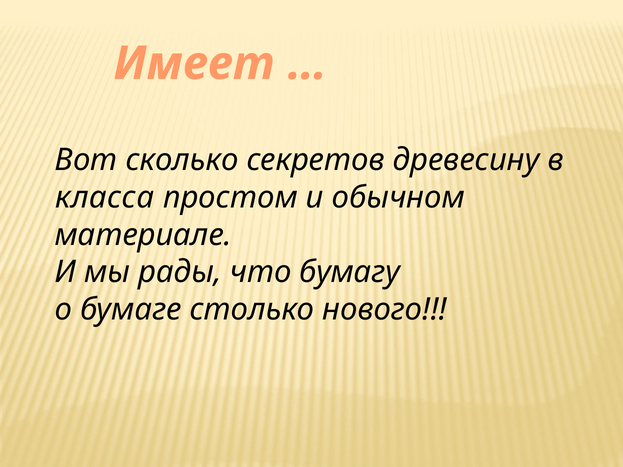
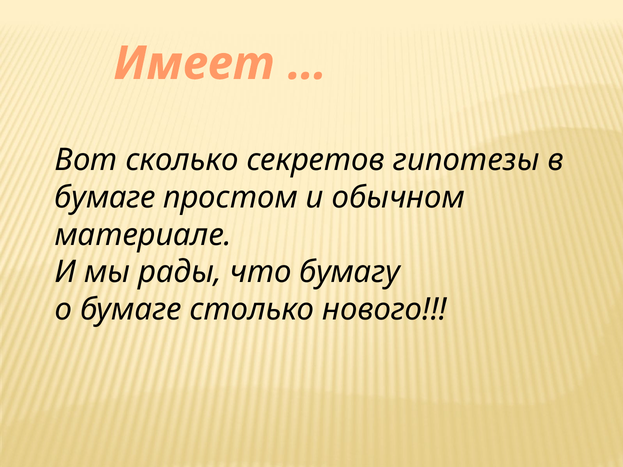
древесину: древесину -> гипотезы
класса at (105, 198): класса -> бумаге
